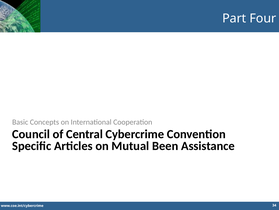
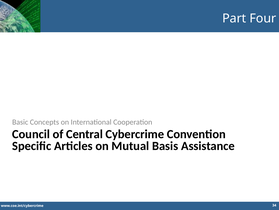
Been: Been -> Basis
